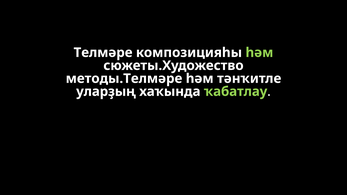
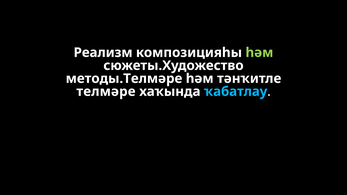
Телмәре: Телмәре -> Реализм
уларҙың: уларҙың -> телмәре
ҡабатлау colour: light green -> light blue
